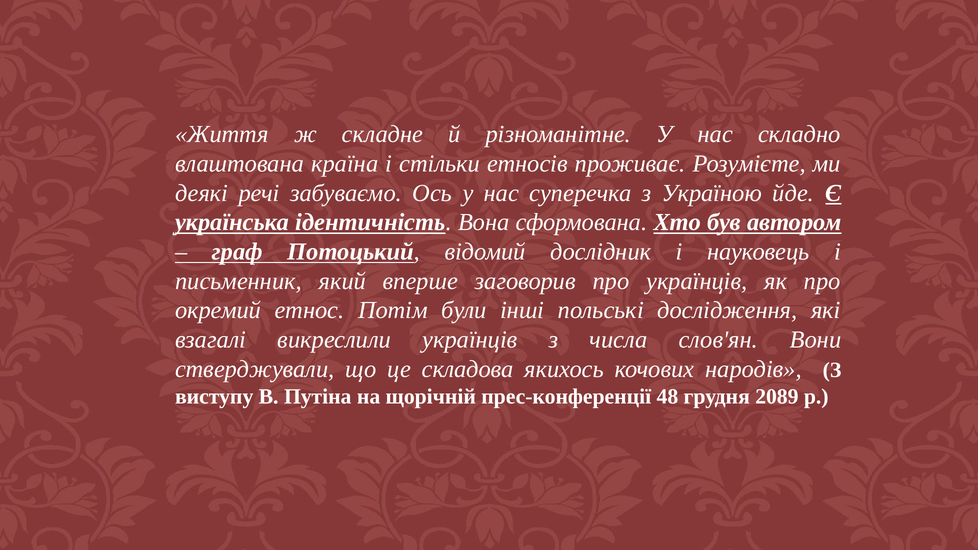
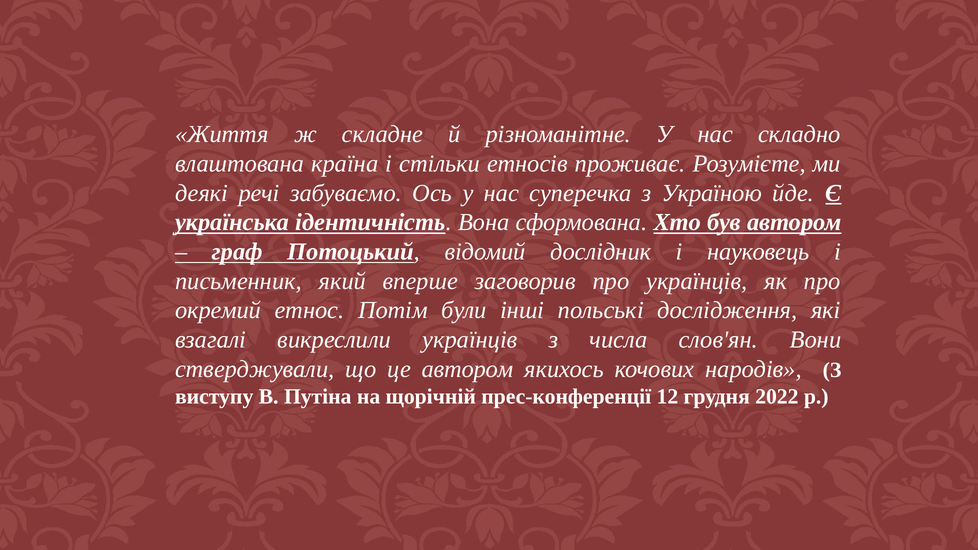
це складова: складова -> автором
48: 48 -> 12
2089: 2089 -> 2022
